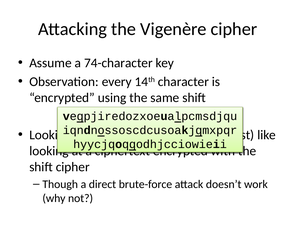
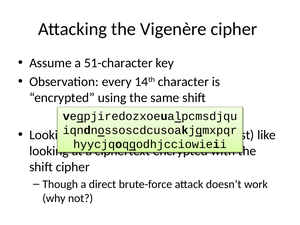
74-character: 74-character -> 51-character
